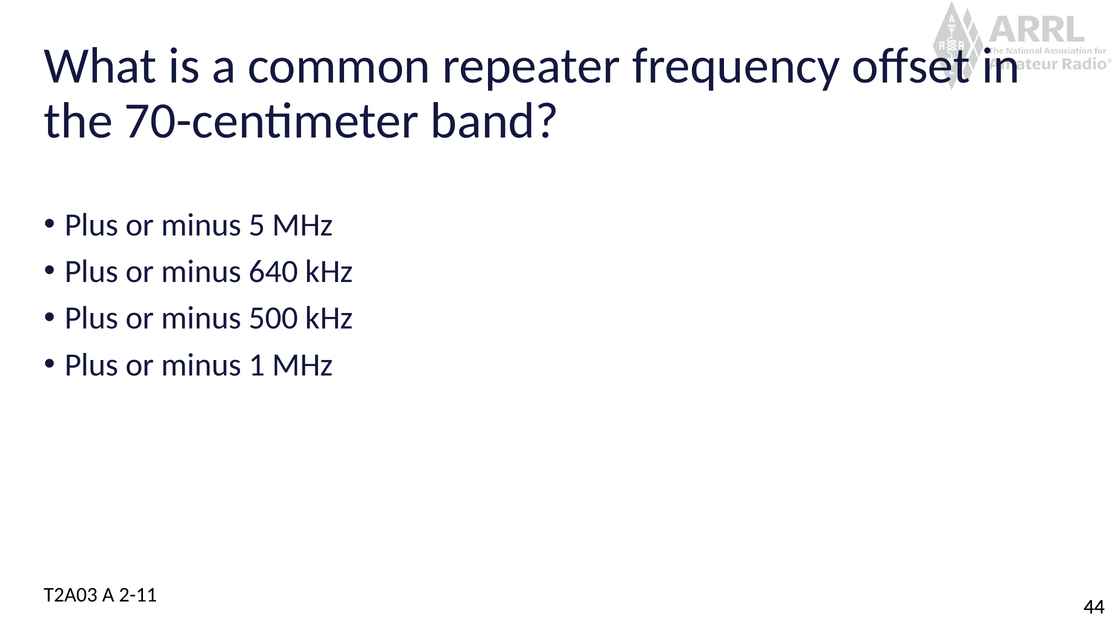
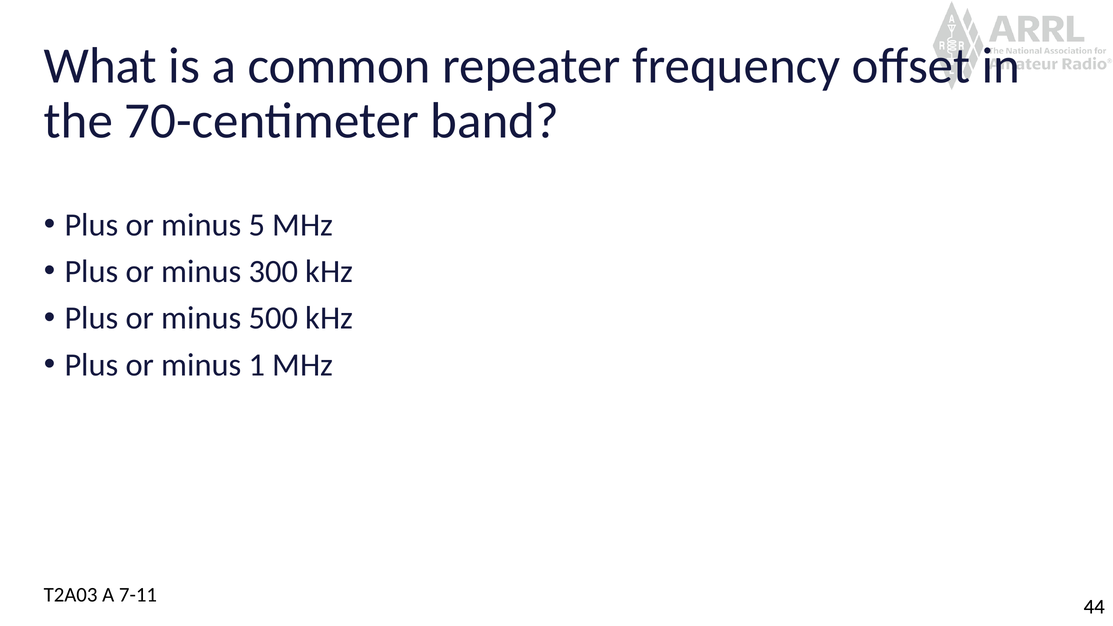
640: 640 -> 300
2-11: 2-11 -> 7-11
